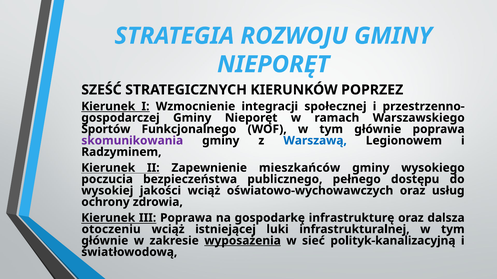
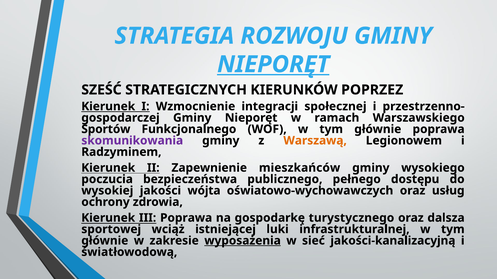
NIEPORĘT at (273, 65) underline: none -> present
Warszawą colour: blue -> orange
jakości wciąż: wciąż -> wójta
infrastrukturę: infrastrukturę -> turystycznego
otoczeniu: otoczeniu -> sportowej
polityk-kanalizacyjną: polityk-kanalizacyjną -> jakości-kanalizacyjną
